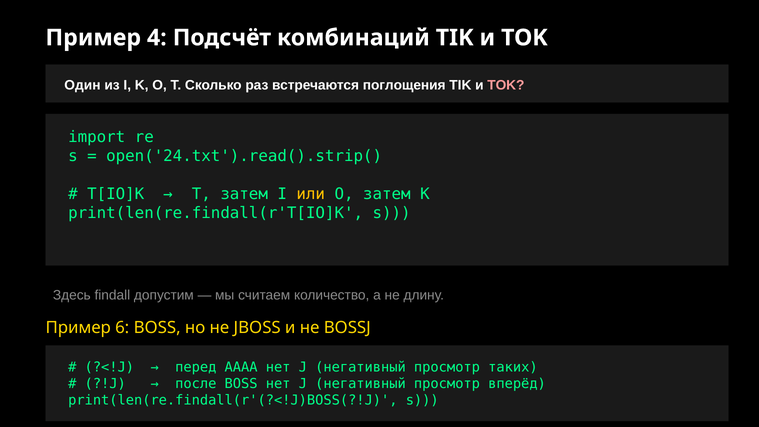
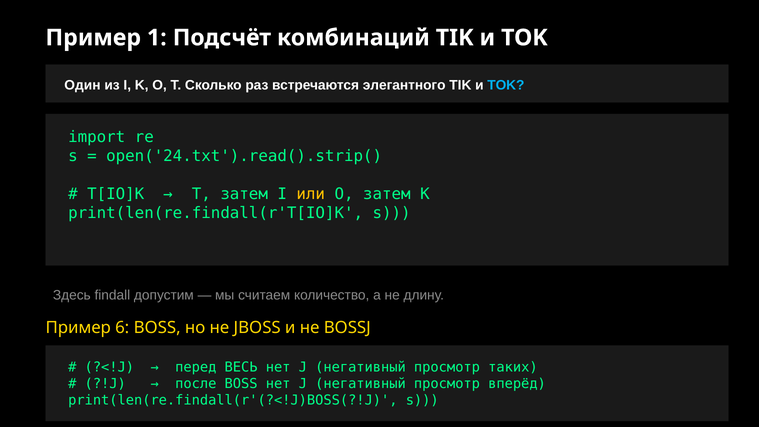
4: 4 -> 1
поглощения: поглощения -> элегантного
TOK at (506, 85) colour: pink -> light blue
AAAA: AAAA -> ВЕСЬ
